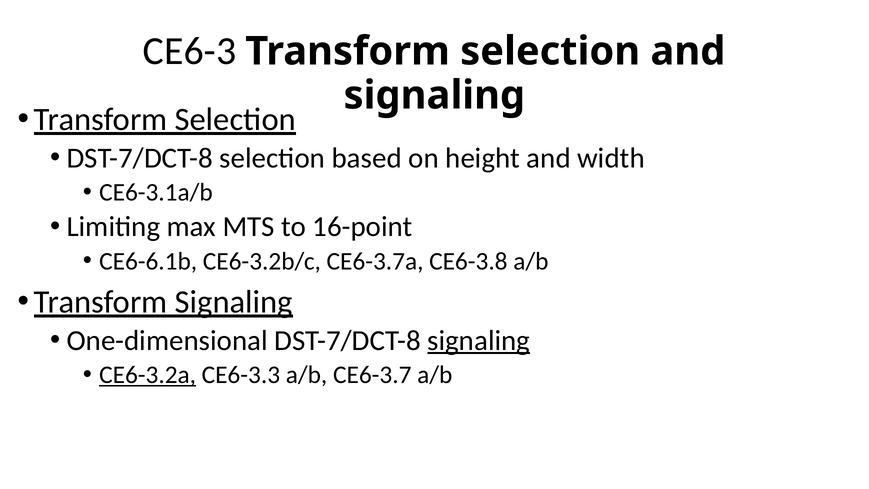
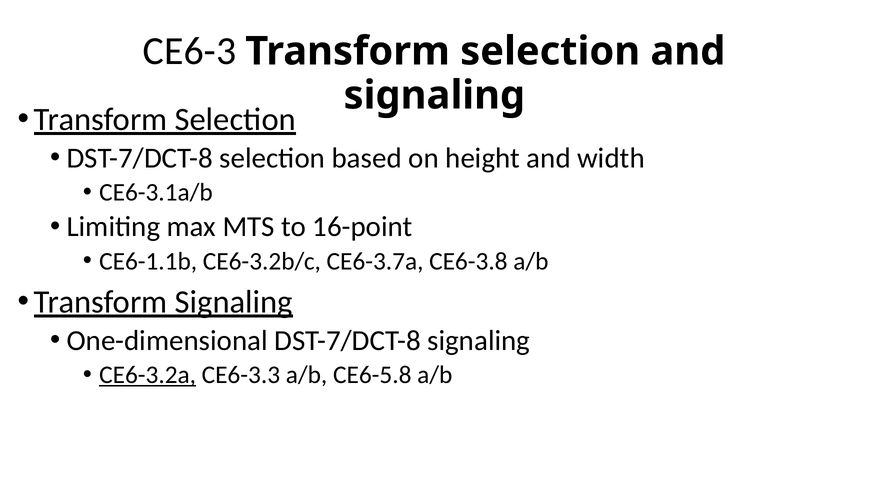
CE6-6.1b: CE6-6.1b -> CE6-1.1b
signaling at (479, 340) underline: present -> none
CE6-3.7: CE6-3.7 -> CE6-5.8
